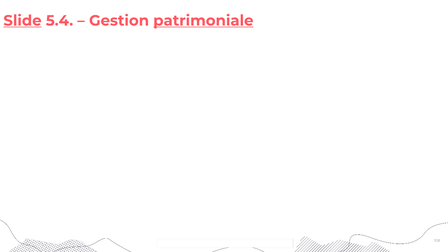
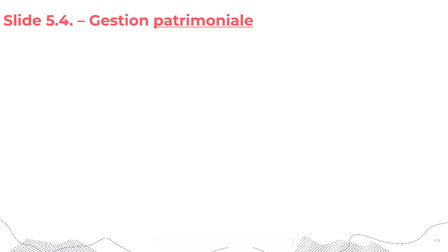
Slide underline: present -> none
